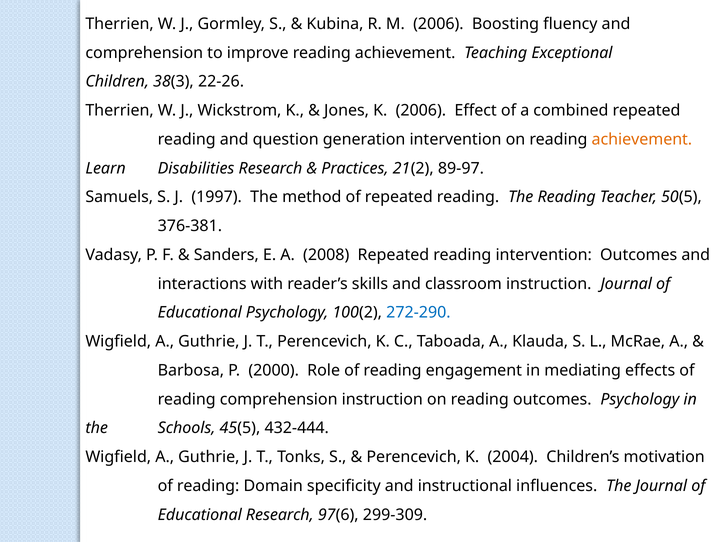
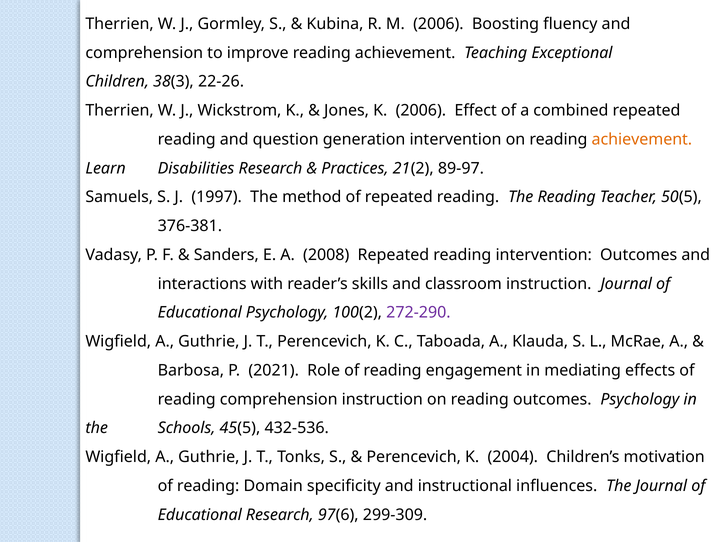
272-290 colour: blue -> purple
2000: 2000 -> 2021
432-444: 432-444 -> 432-536
